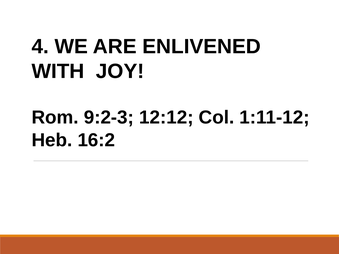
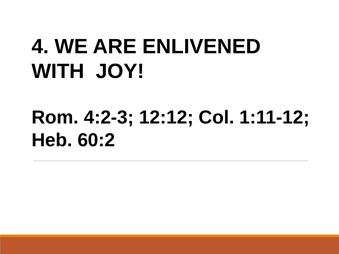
9:2-3: 9:2-3 -> 4:2-3
16:2: 16:2 -> 60:2
